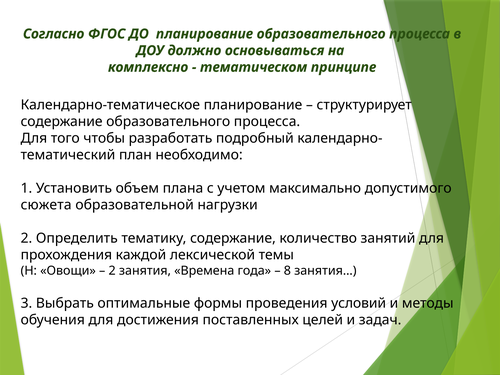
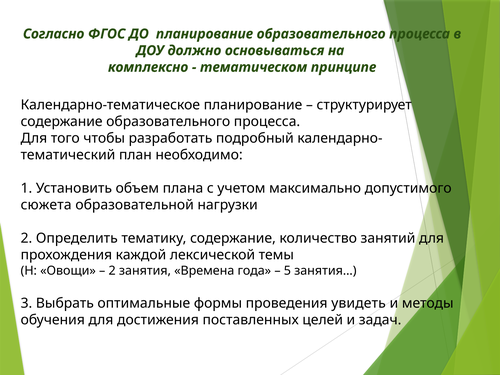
8: 8 -> 5
условий: условий -> увидеть
